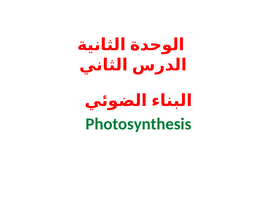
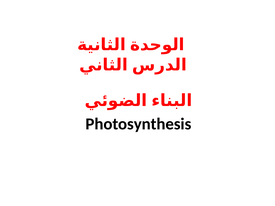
Photosynthesis colour: green -> black
